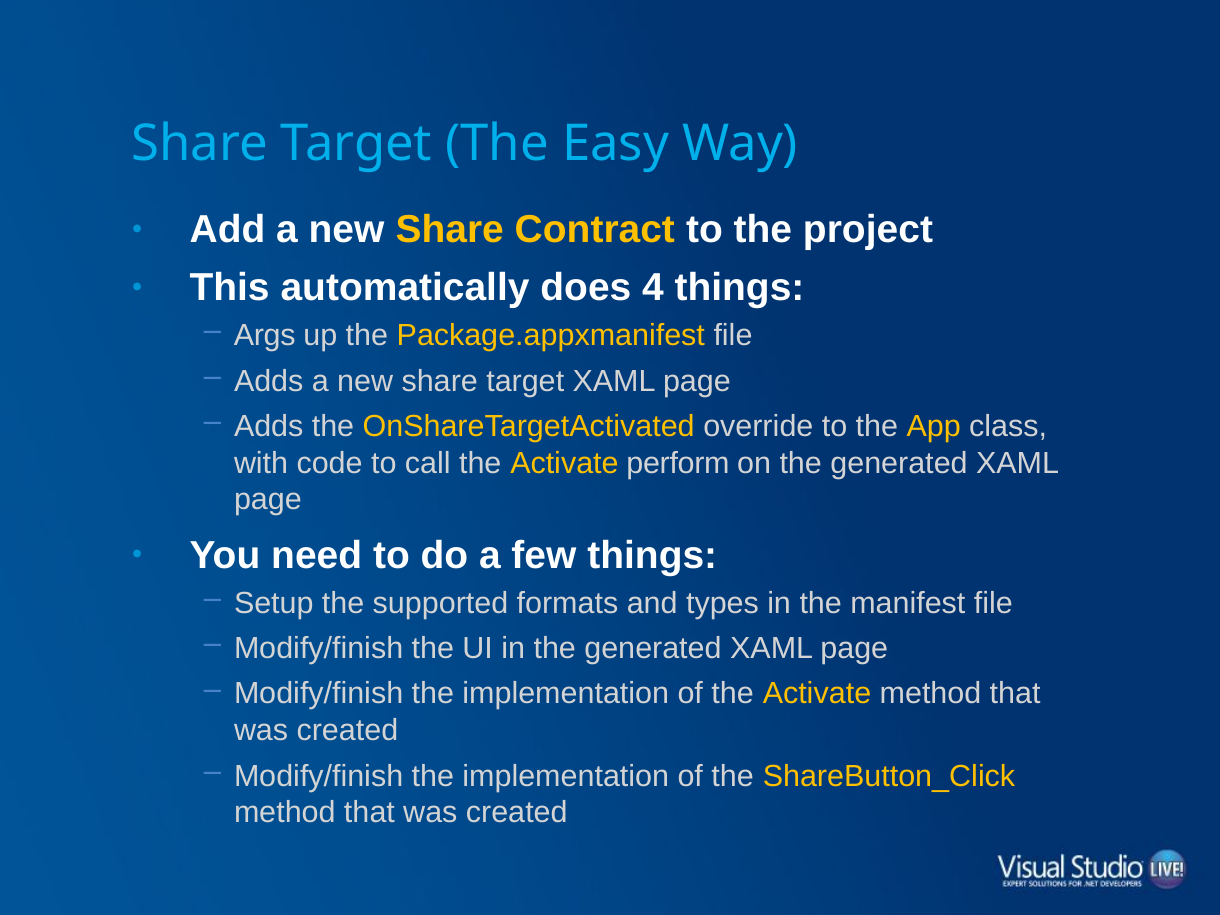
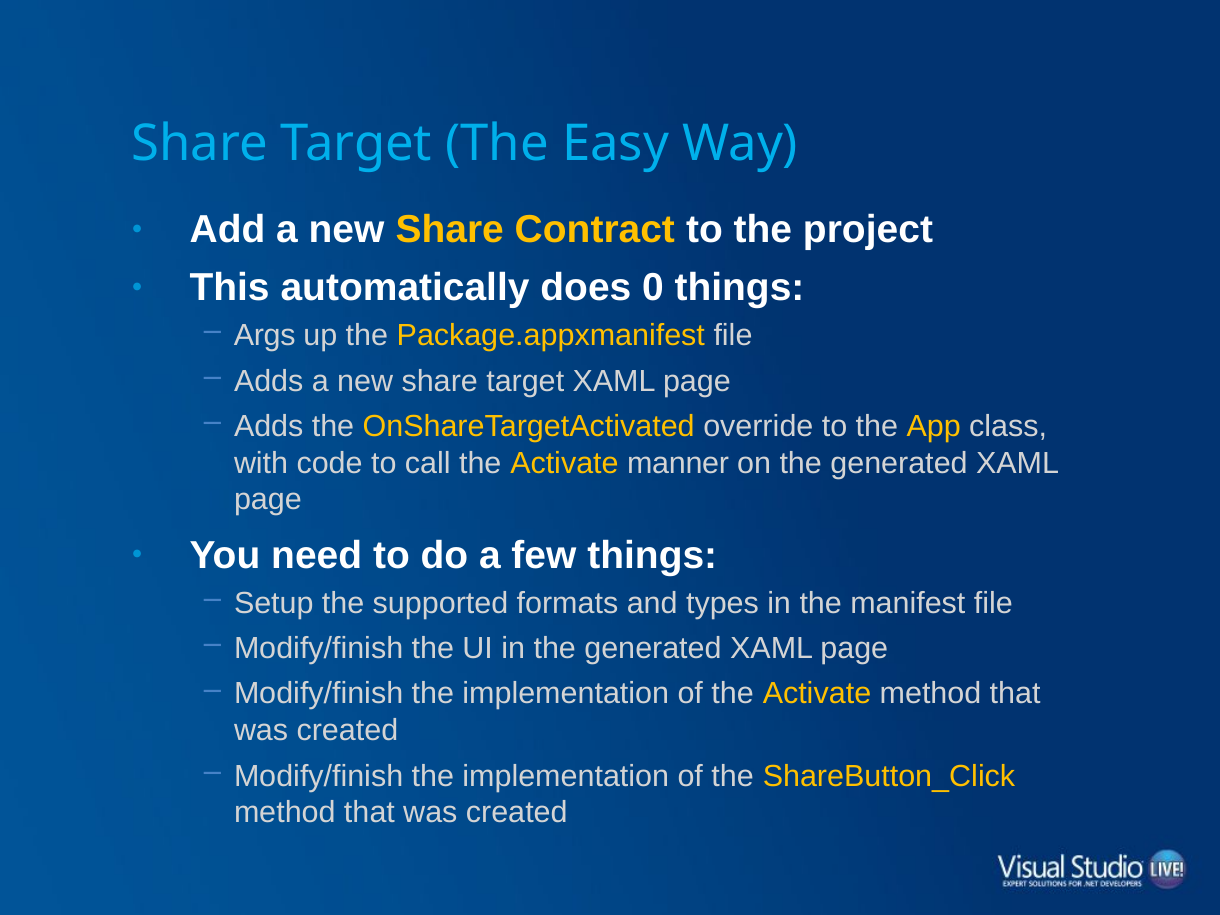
4: 4 -> 0
perform: perform -> manner
